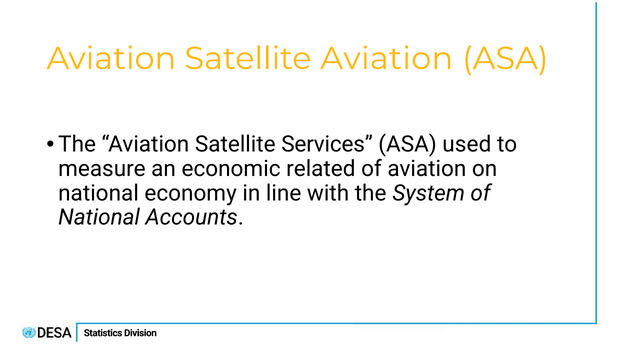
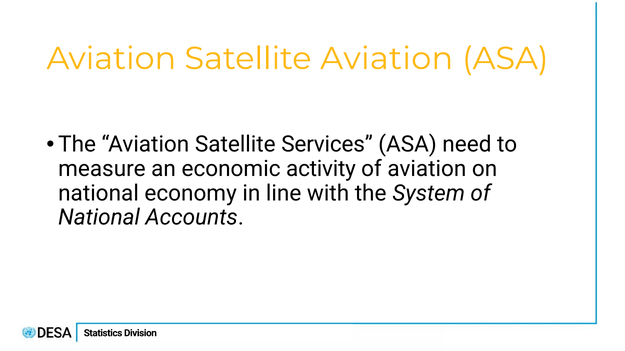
used: used -> need
related: related -> activity
